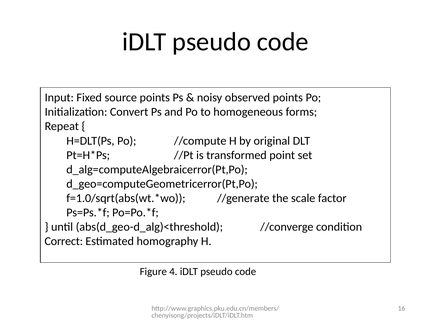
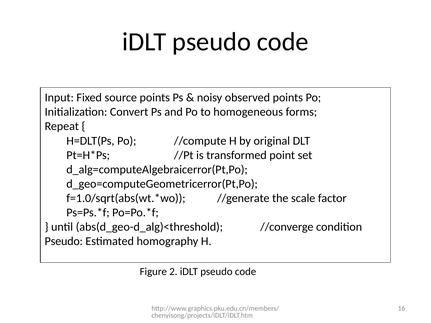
Correct at (64, 241): Correct -> Pseudo
4: 4 -> 2
